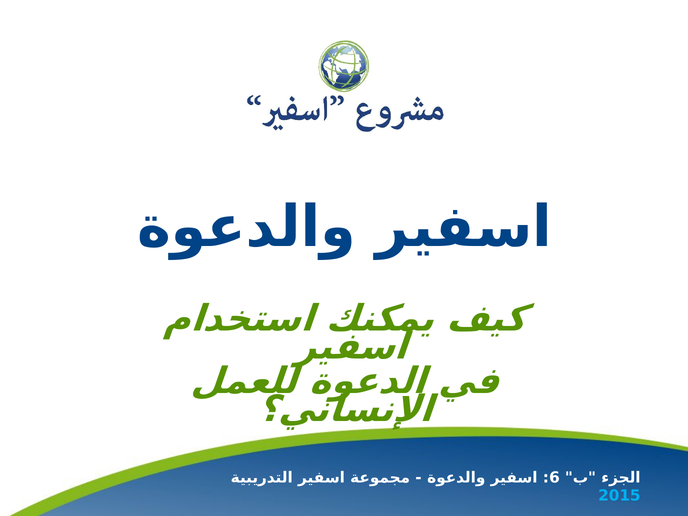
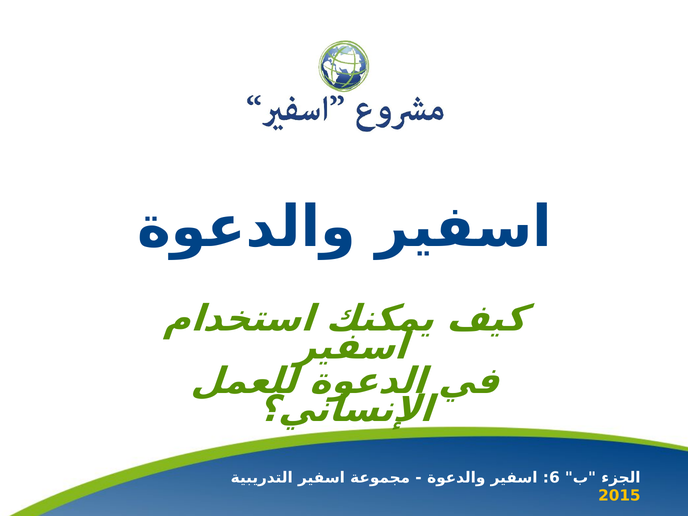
2015 colour: light blue -> yellow
